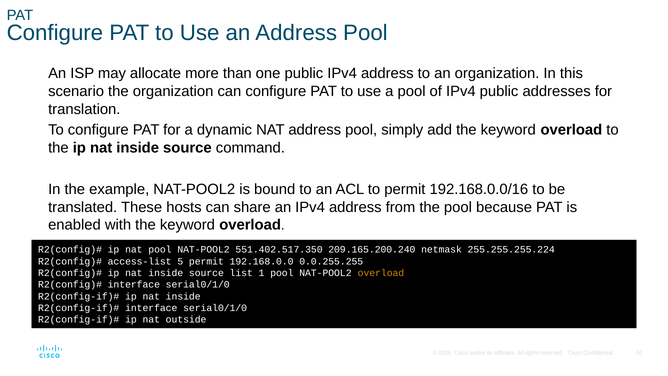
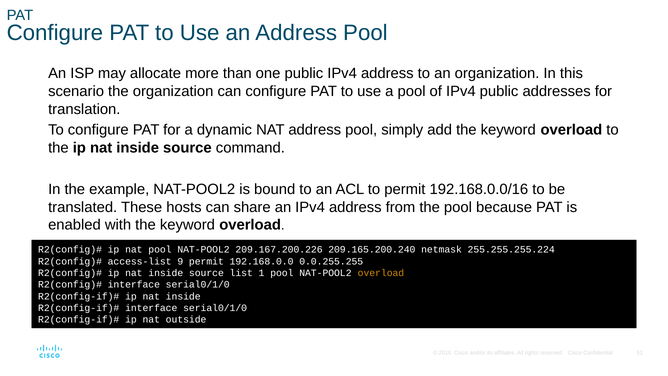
551.402.517.350: 551.402.517.350 -> 209.167.200.226
5: 5 -> 9
